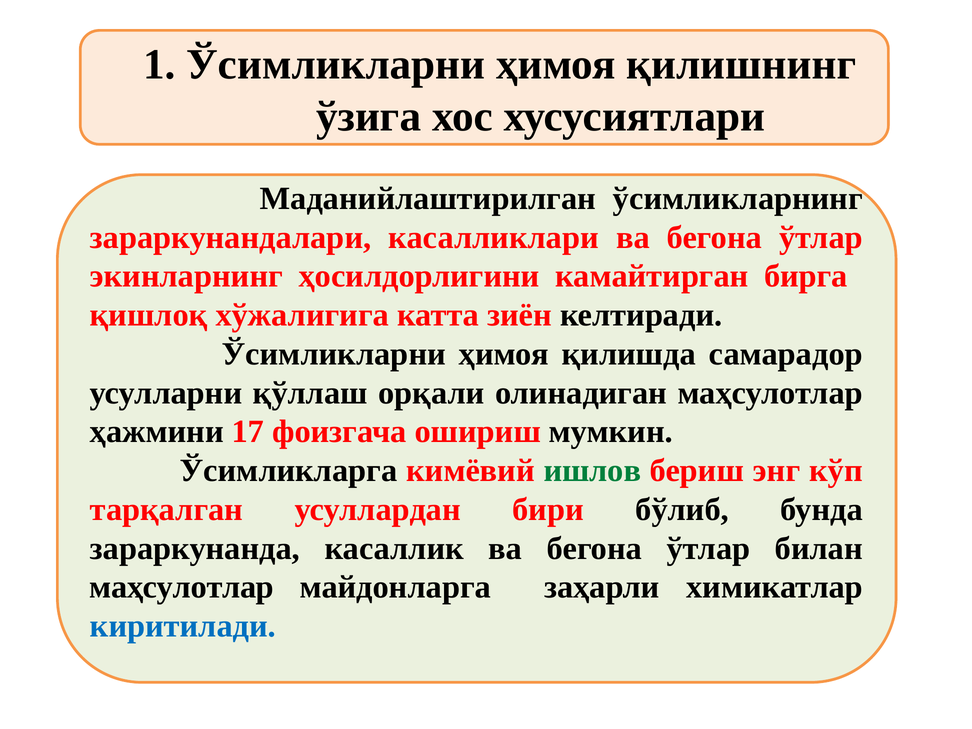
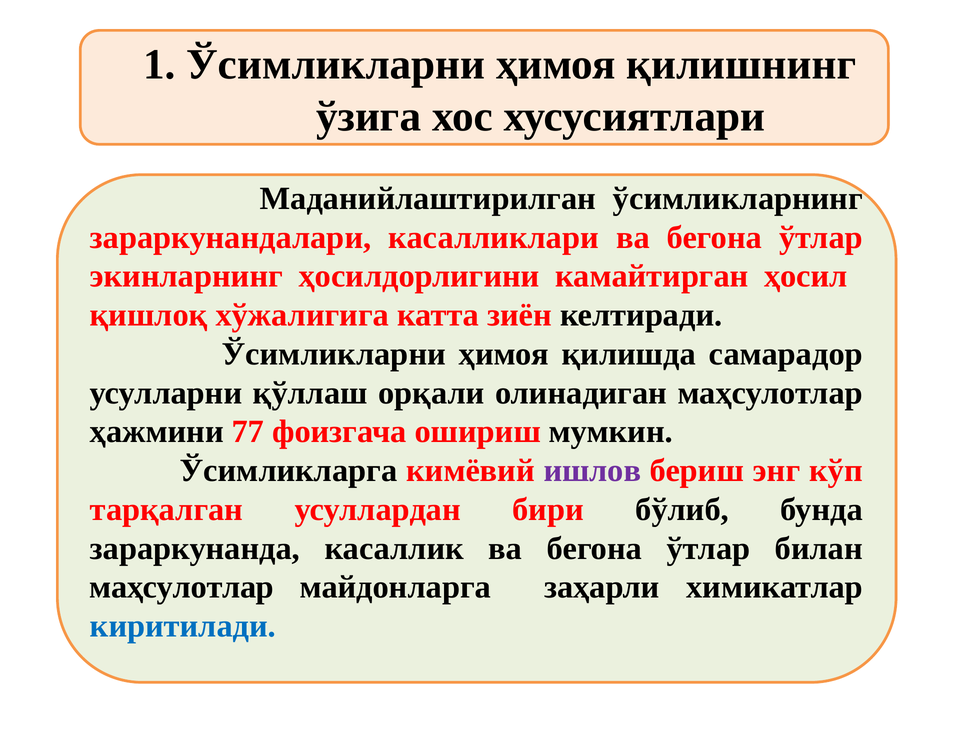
бирга: бирга -> ҳосил
17: 17 -> 77
ишлов colour: green -> purple
